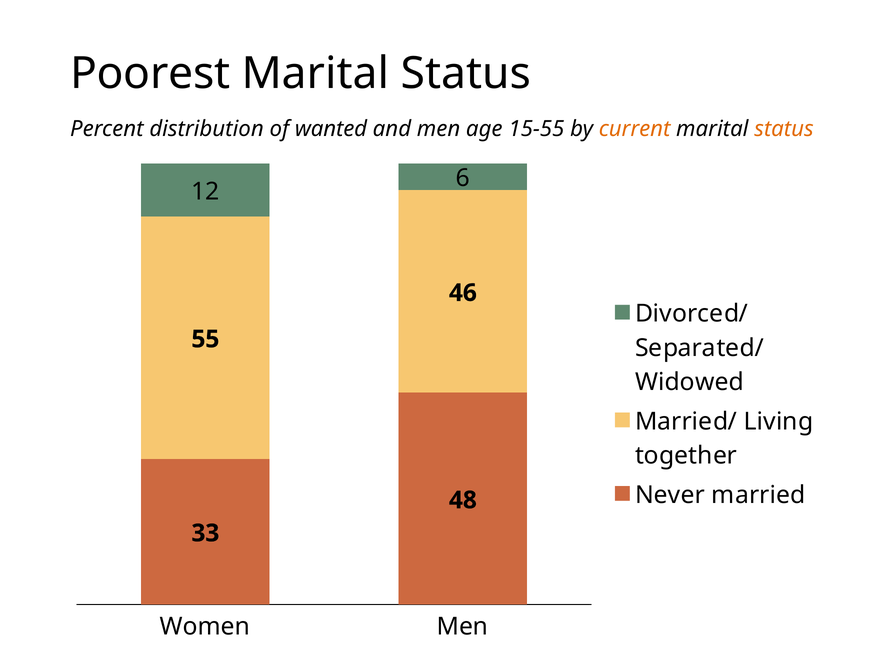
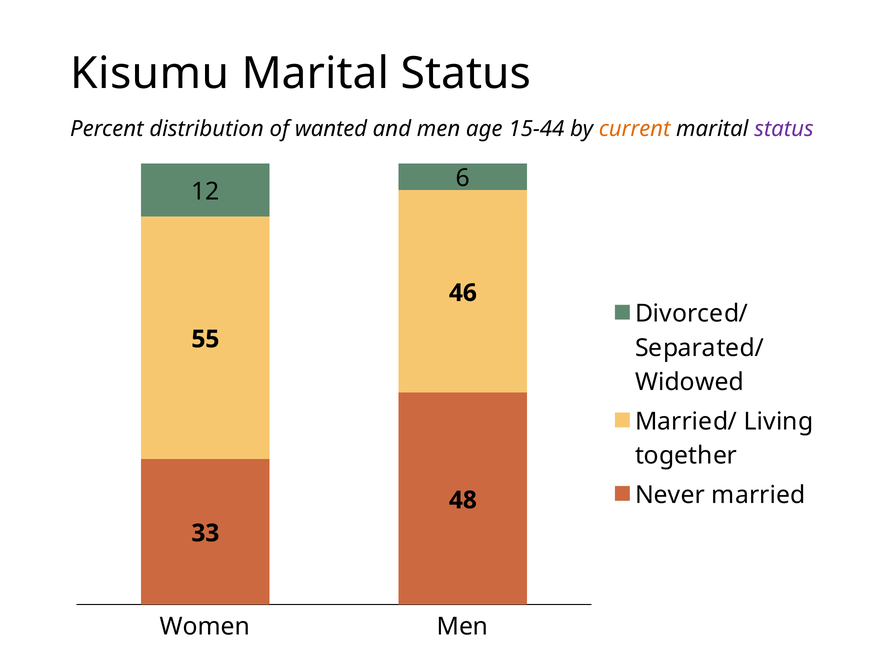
Poorest: Poorest -> Kisumu
15-55: 15-55 -> 15-44
status at (784, 129) colour: orange -> purple
